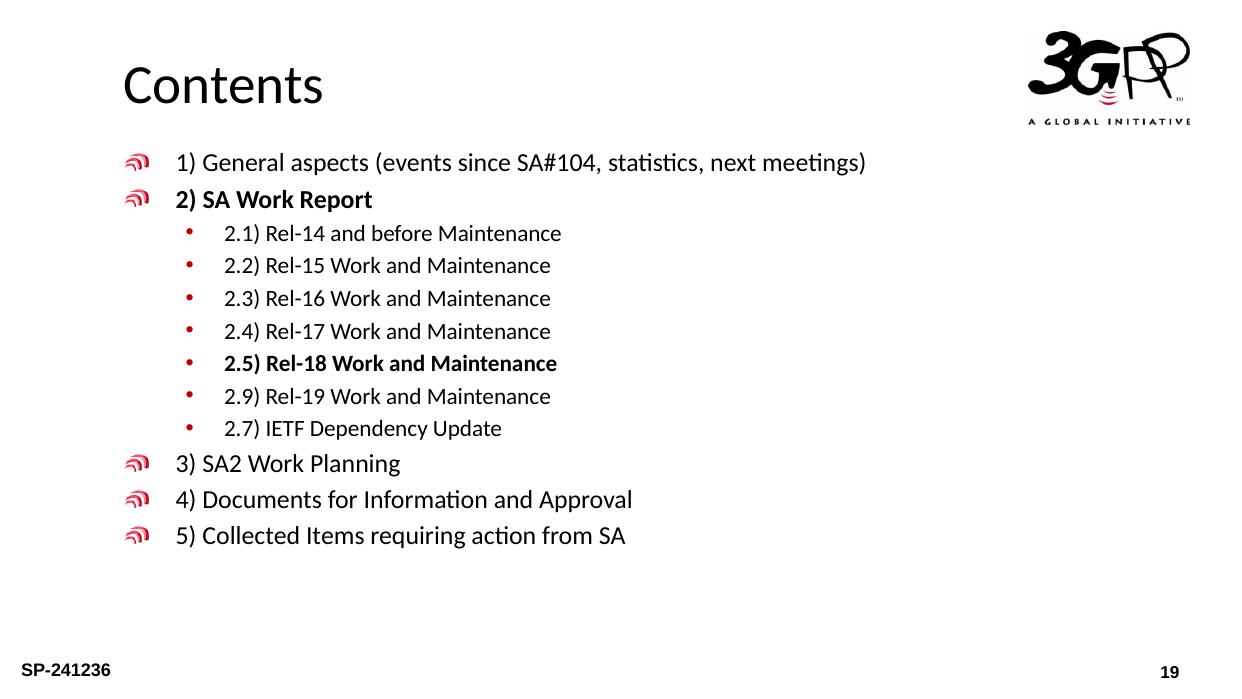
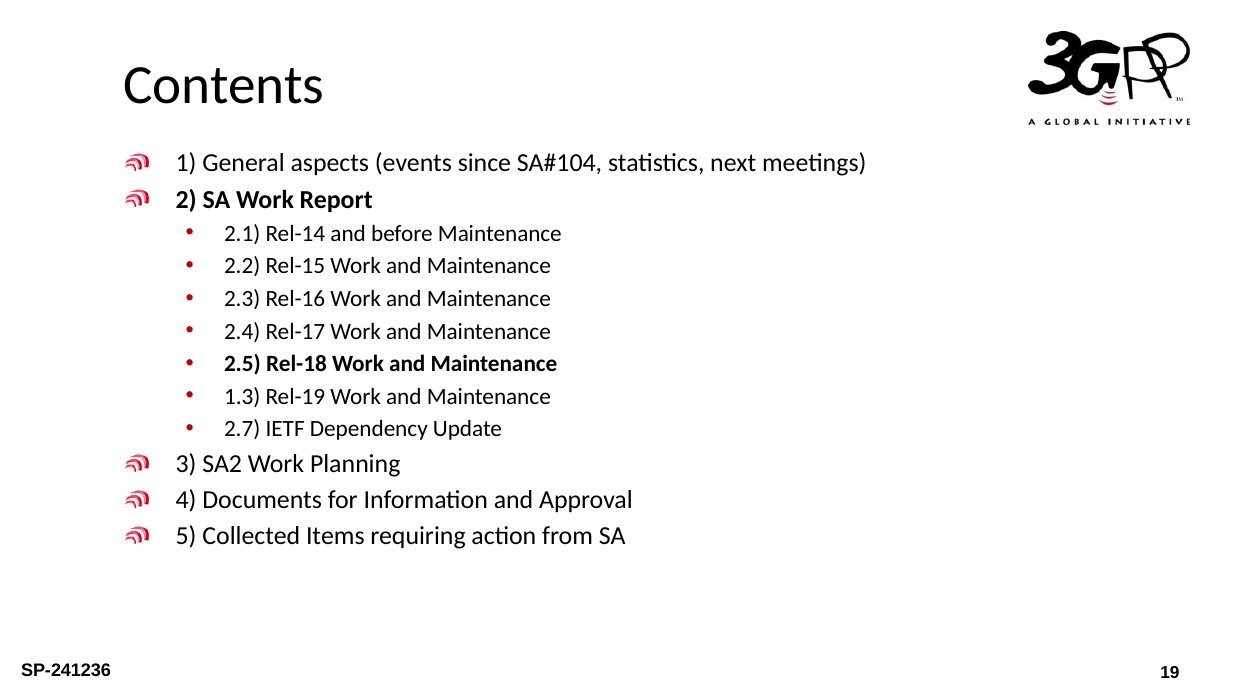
2.9: 2.9 -> 1.3
